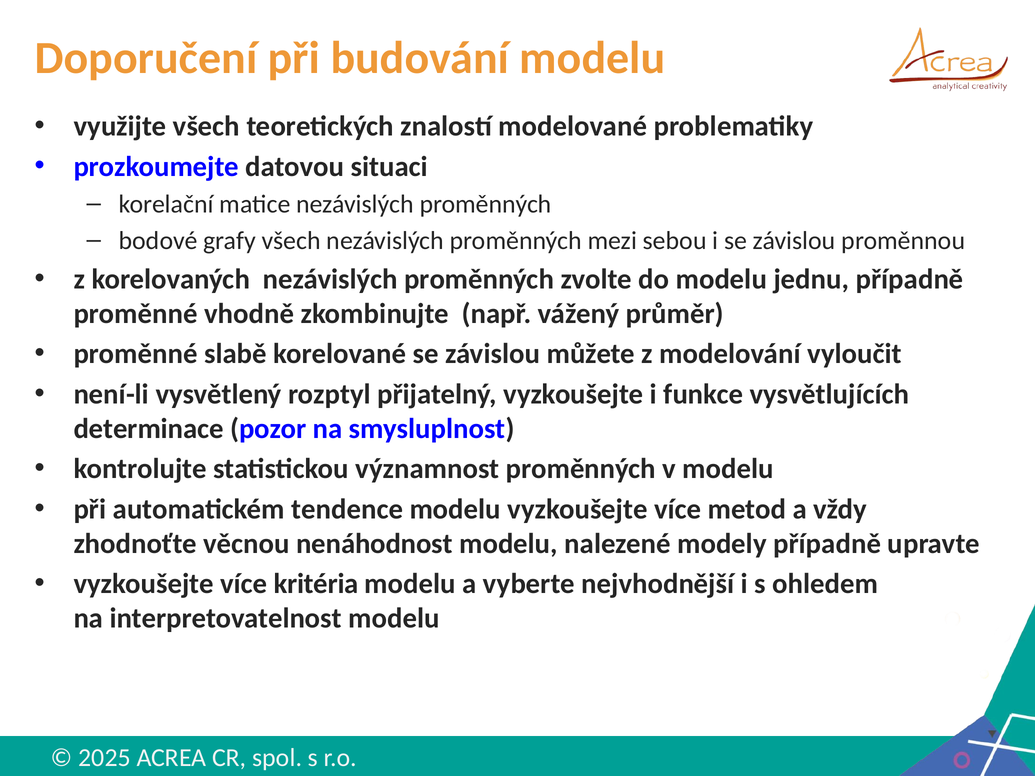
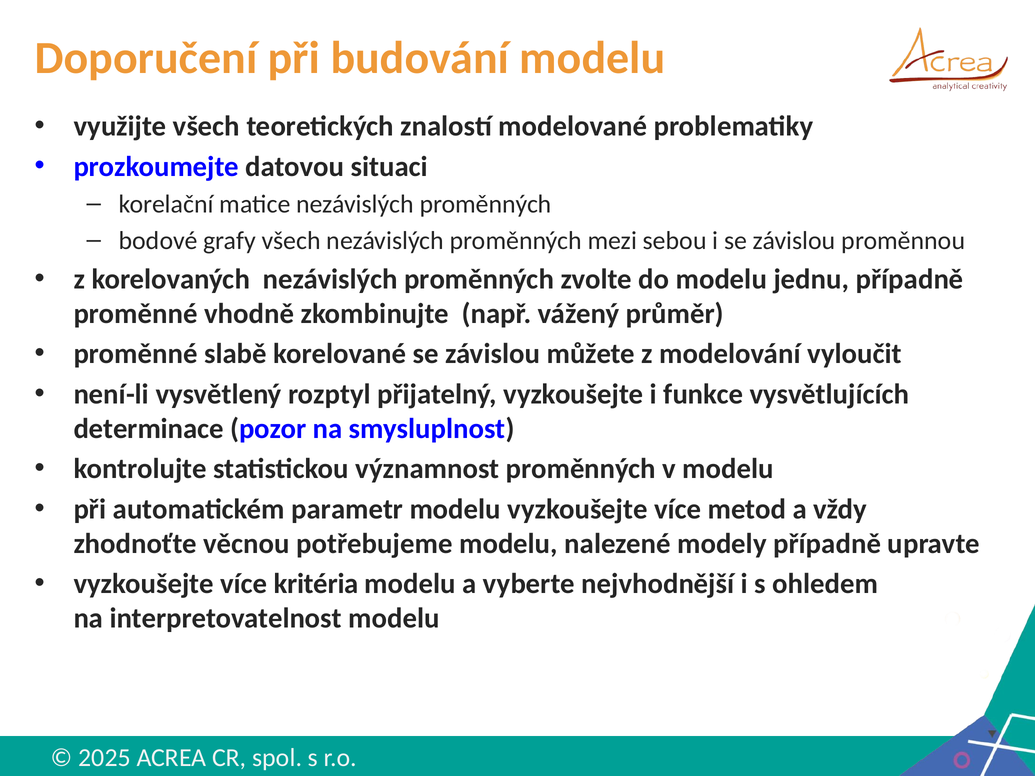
tendence: tendence -> parametr
nenáhodnost: nenáhodnost -> potřebujeme
